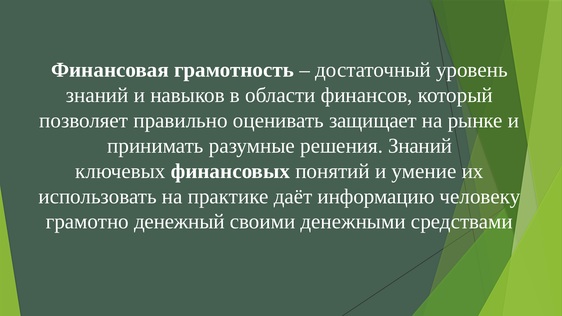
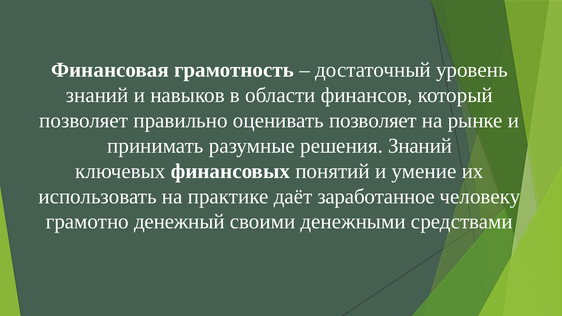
оценивать защищает: защищает -> позволяет
информацию: информацию -> заработанное
